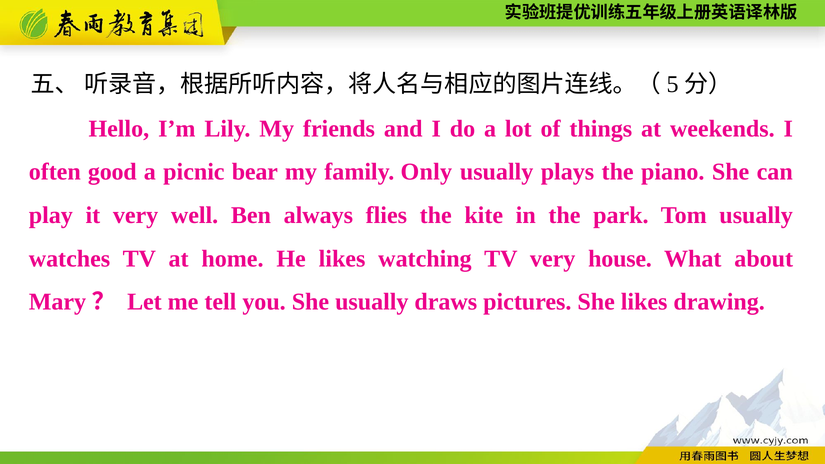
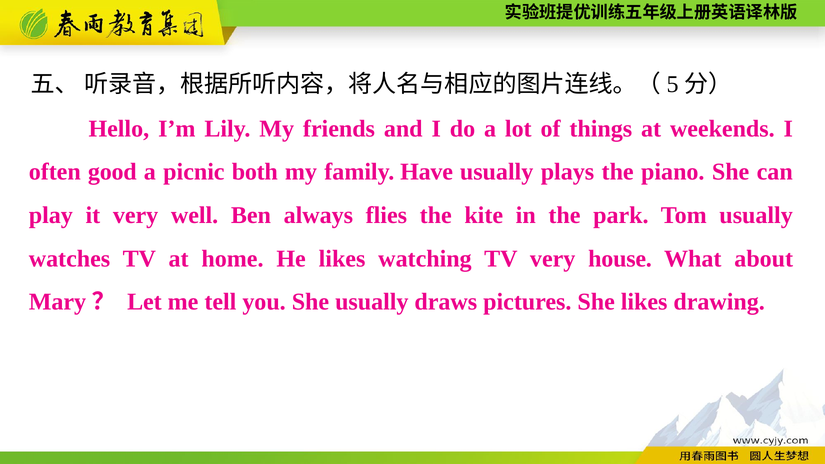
bear: bear -> both
Only: Only -> Have
